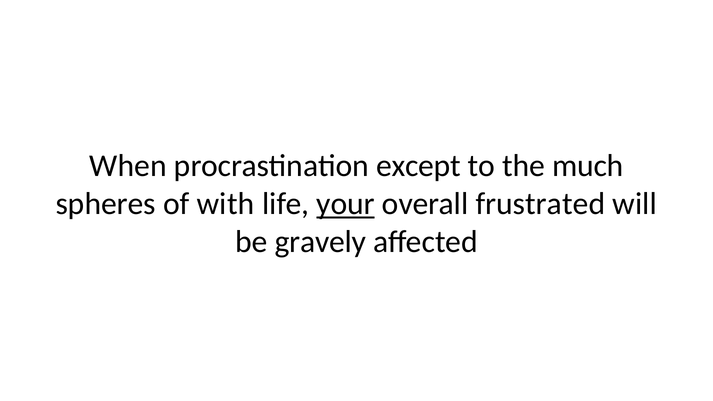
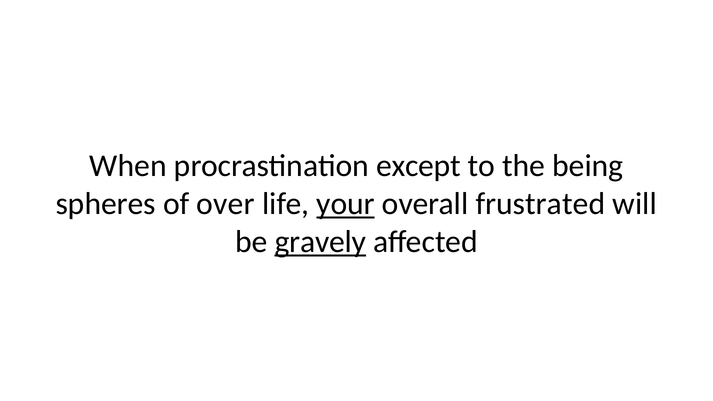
much: much -> being
with: with -> over
gravely underline: none -> present
